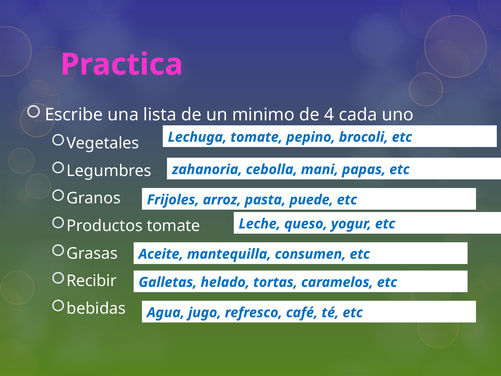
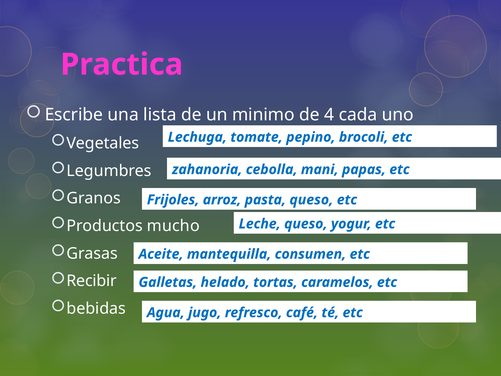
pasta puede: puede -> queso
Productos tomate: tomate -> mucho
